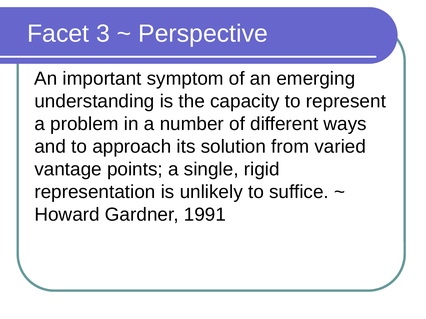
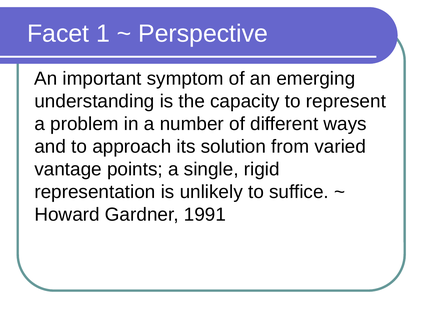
3: 3 -> 1
